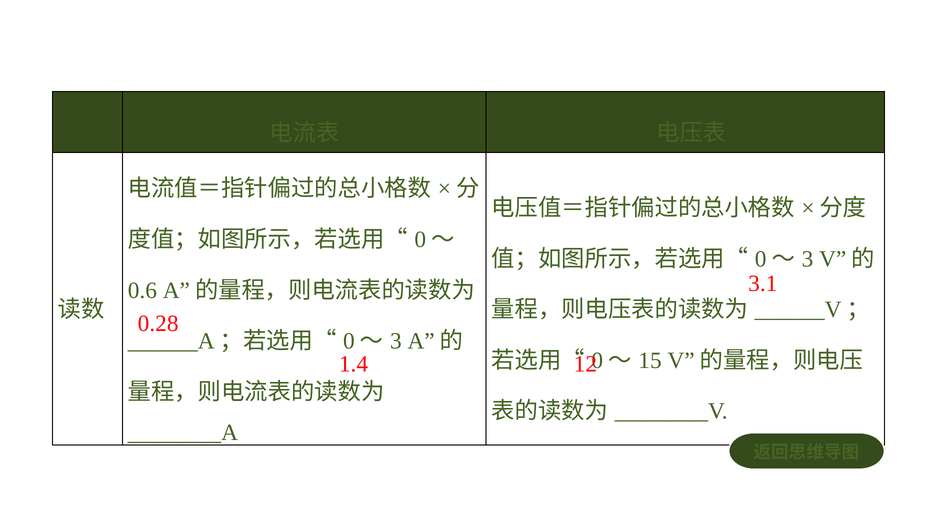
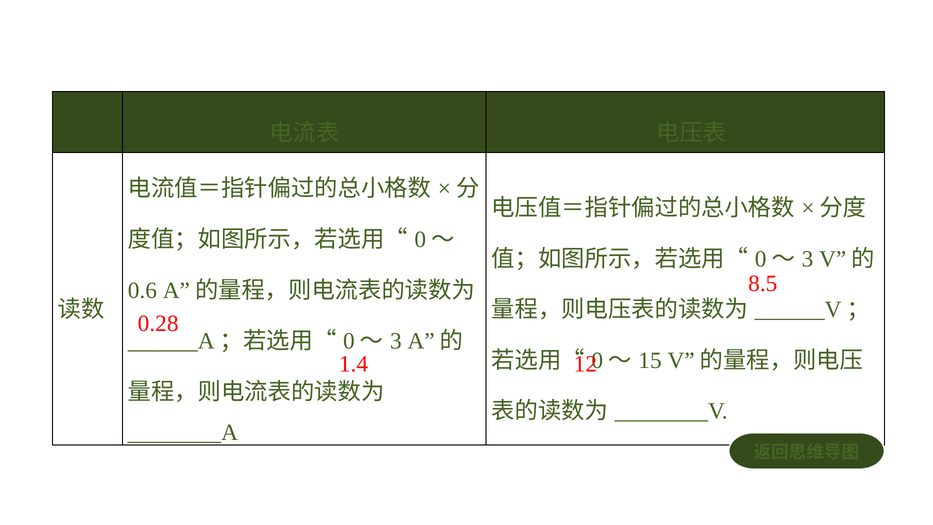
3.1: 3.1 -> 8.5
